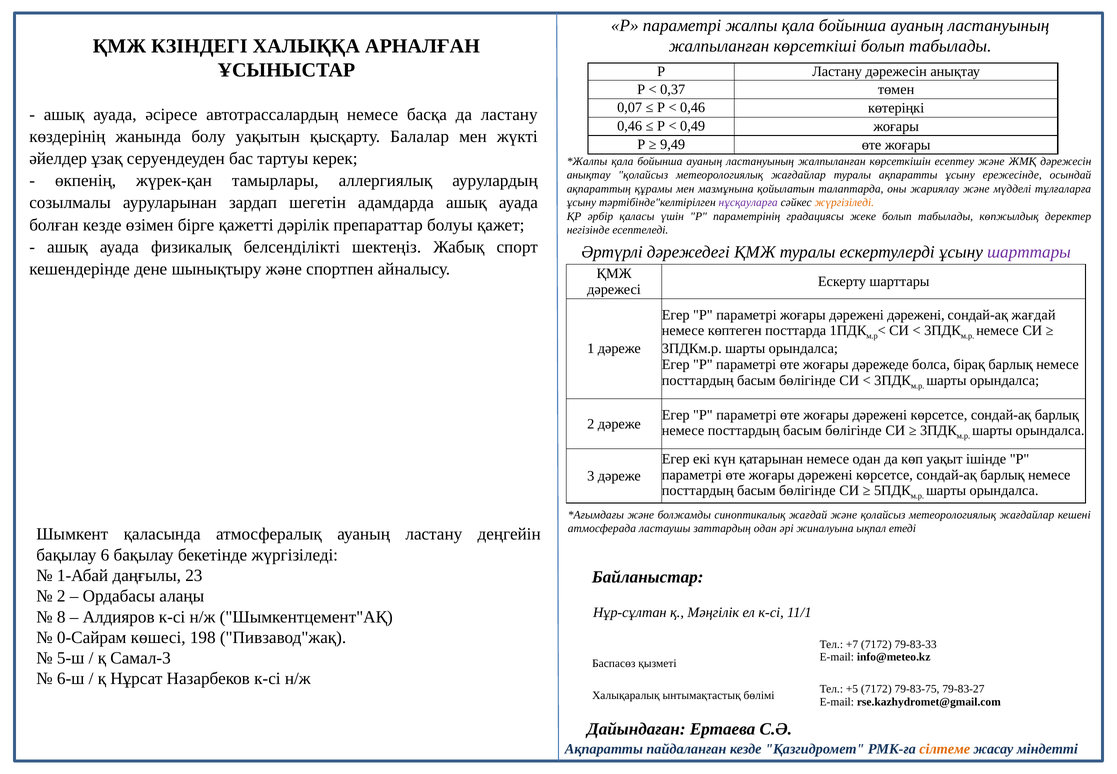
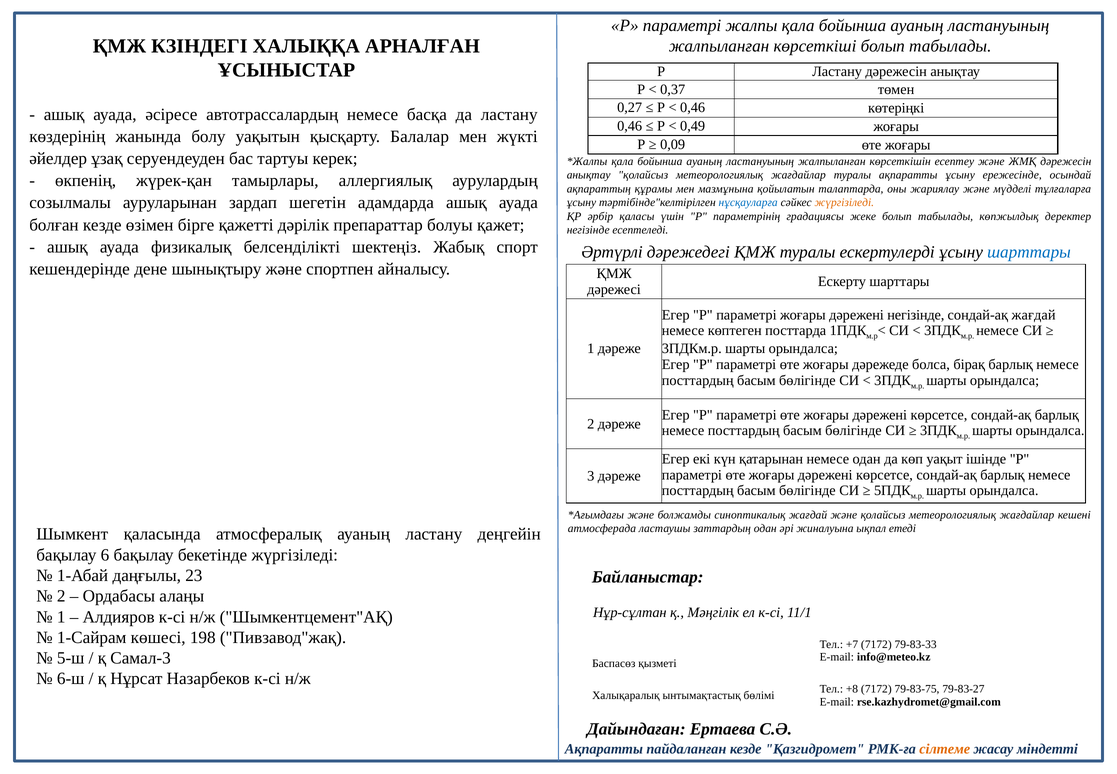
0,07: 0,07 -> 0,27
9,49: 9,49 -> 0,09
нұсқауларға colour: purple -> blue
шарттары at (1029, 252) colour: purple -> blue
дәрежені дәрежені: дәрежені -> негізінде
8 at (61, 616): 8 -> 1
0-Сайрам: 0-Сайрам -> 1-Сайрам
+5: +5 -> +8
